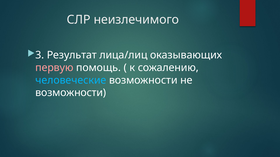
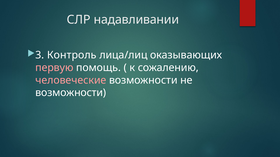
неизлечимого: неизлечимого -> надавливании
Результат: Результат -> Контроль
человеческие colour: light blue -> pink
